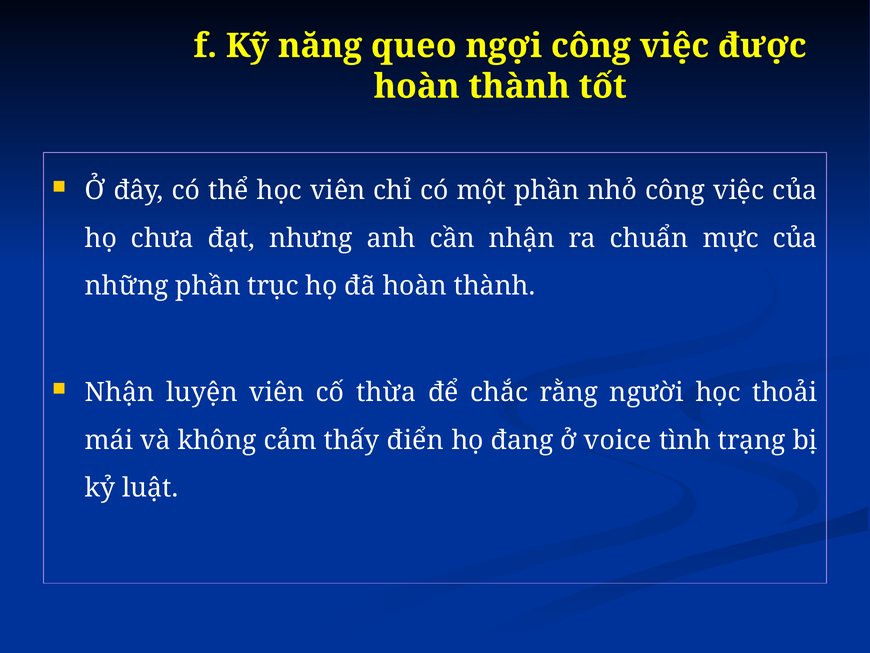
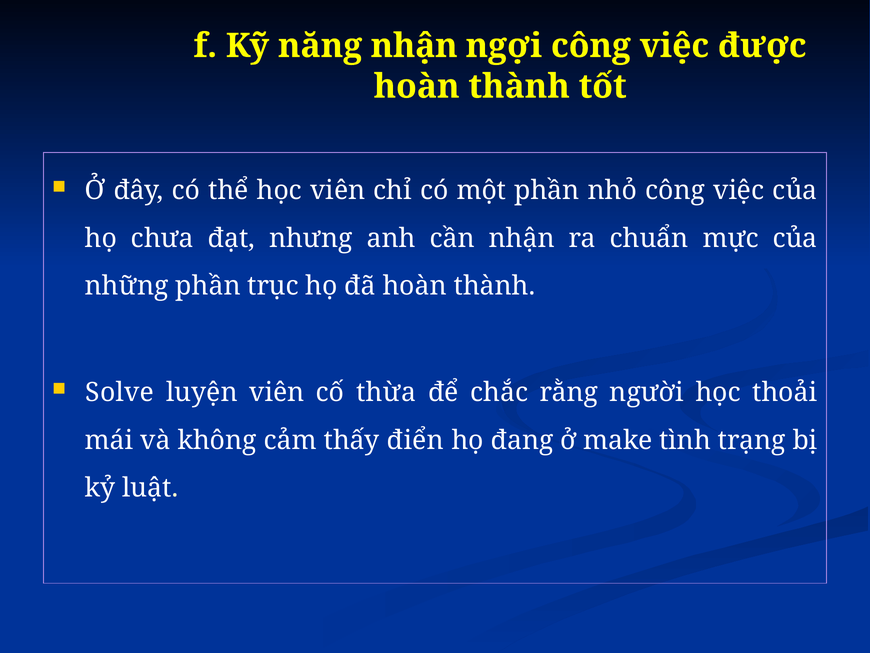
năng queo: queo -> nhận
Nhận at (120, 392): Nhận -> Solve
voice: voice -> make
